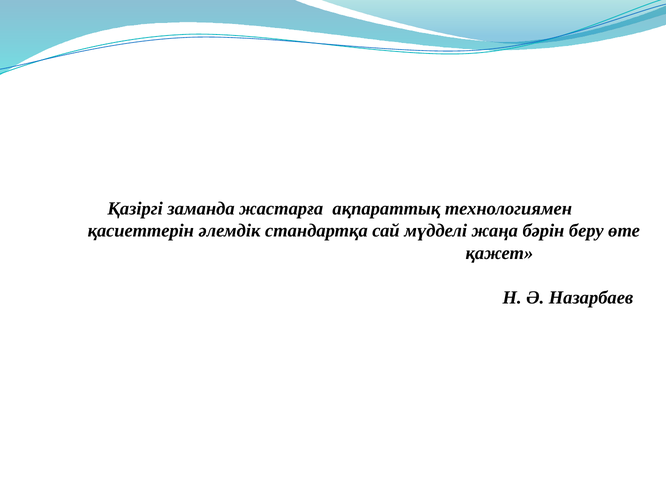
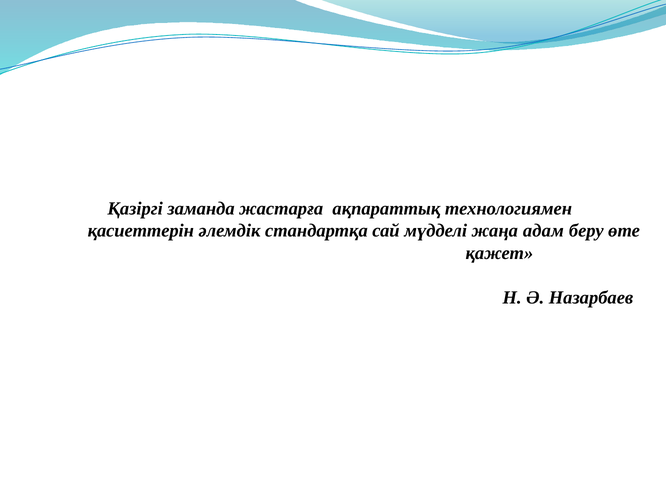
бәрін: бәрін -> адам
